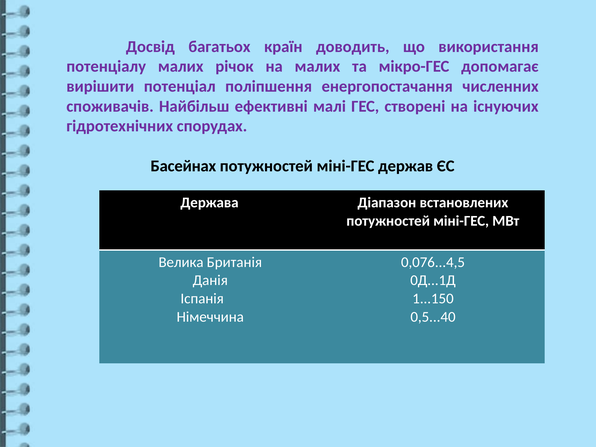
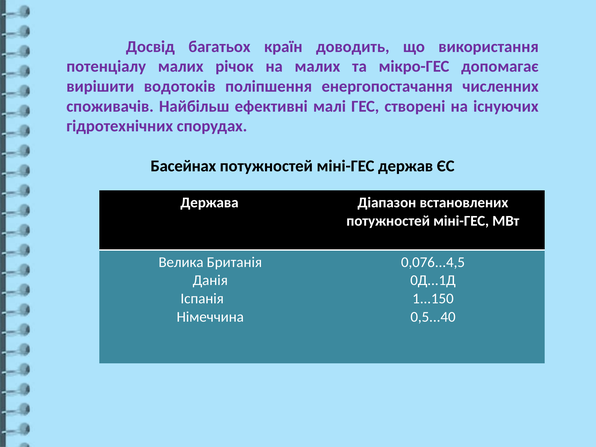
потенціал: потенціал -> водотоків
